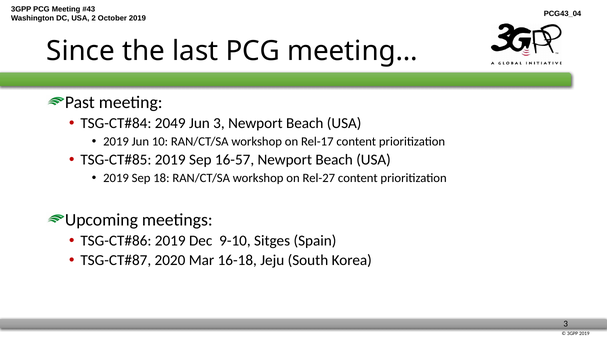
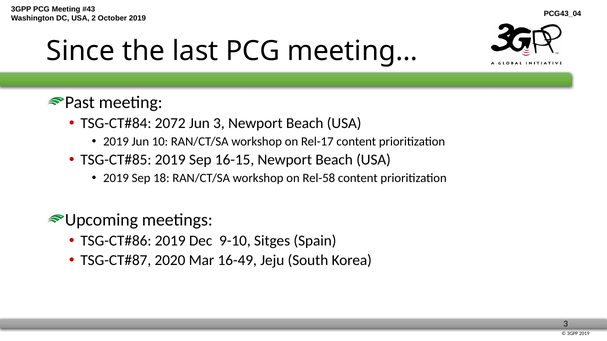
2049: 2049 -> 2072
16-57: 16-57 -> 16-15
Rel-27: Rel-27 -> Rel-58
16-18: 16-18 -> 16-49
